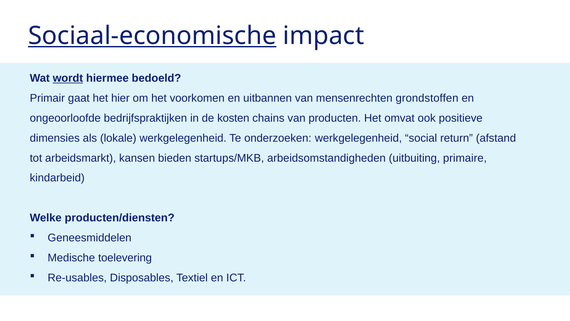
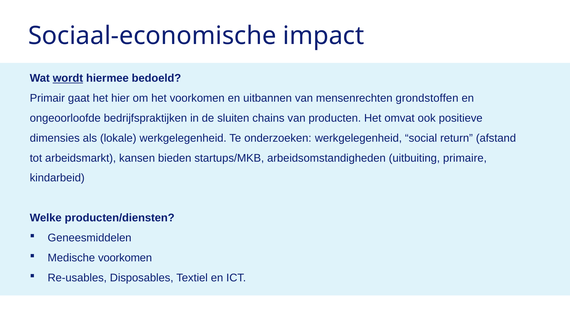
Sociaal-economische underline: present -> none
kosten: kosten -> sluiten
Medische toelevering: toelevering -> voorkomen
